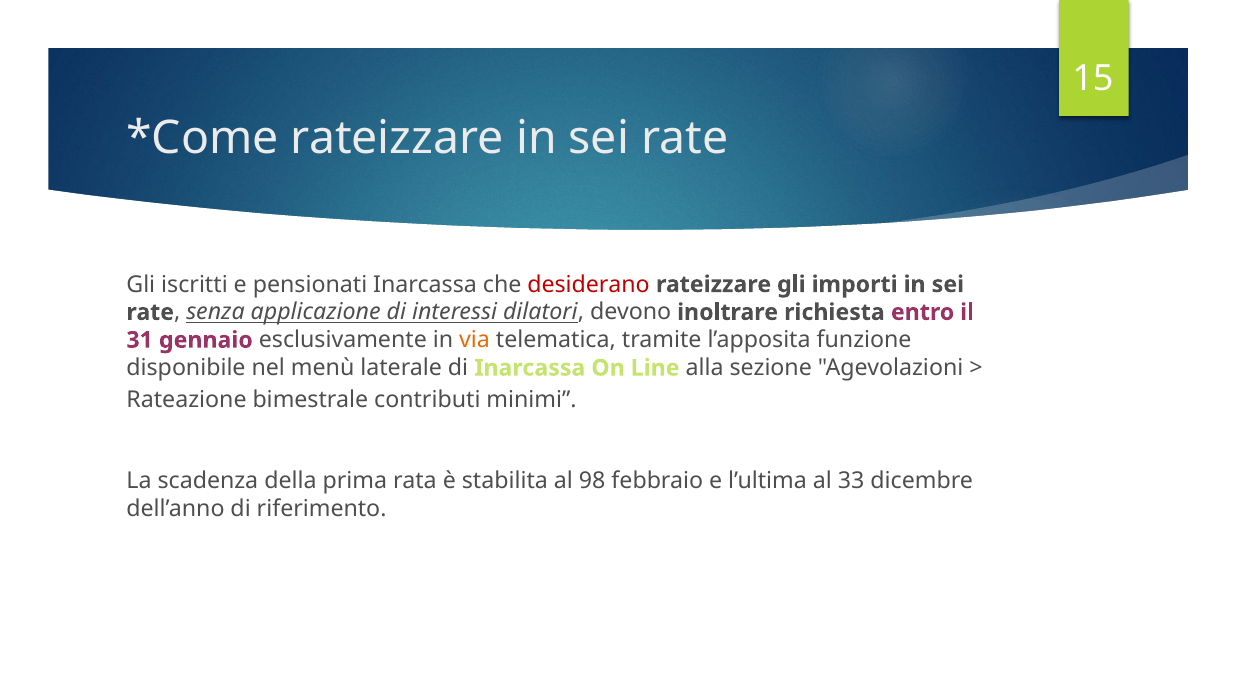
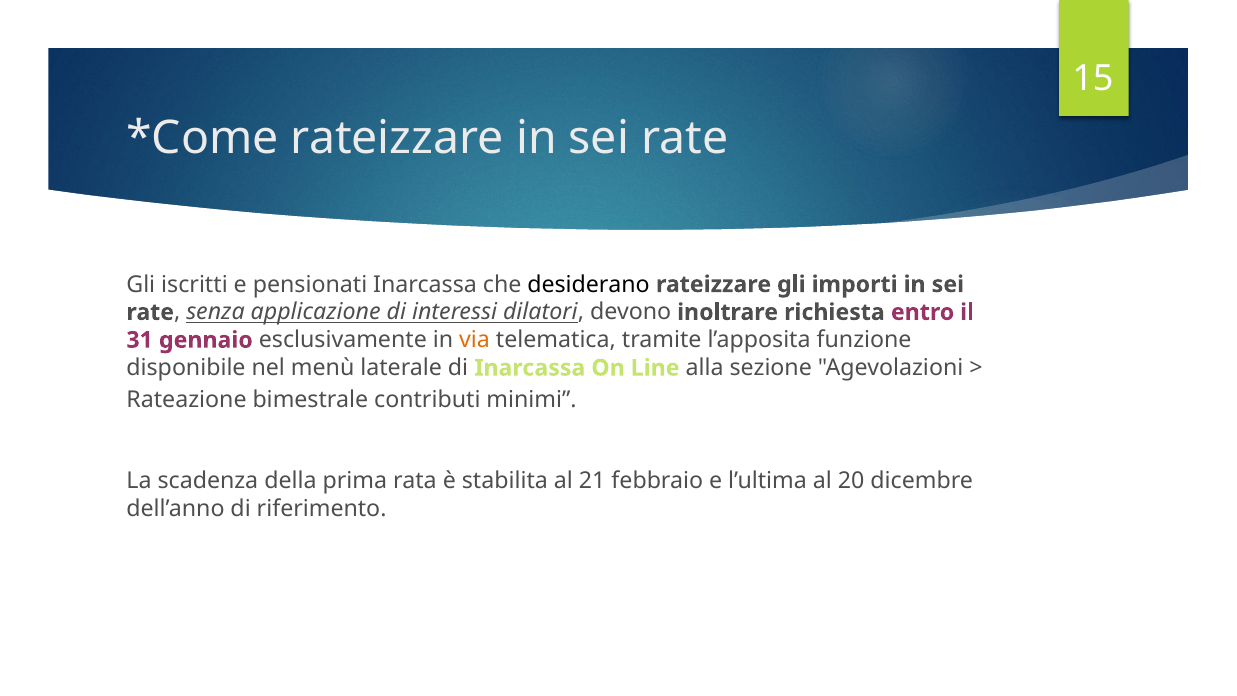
desiderano colour: red -> black
98: 98 -> 21
33: 33 -> 20
